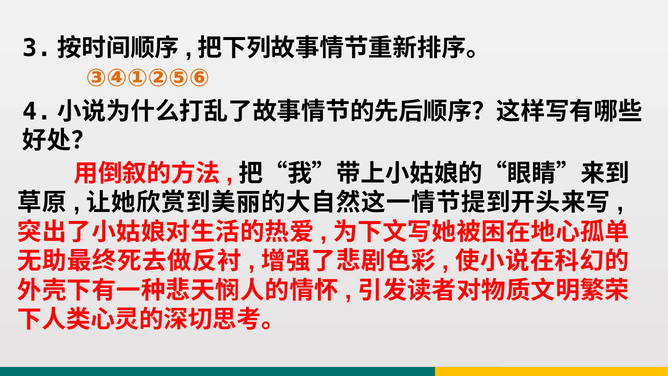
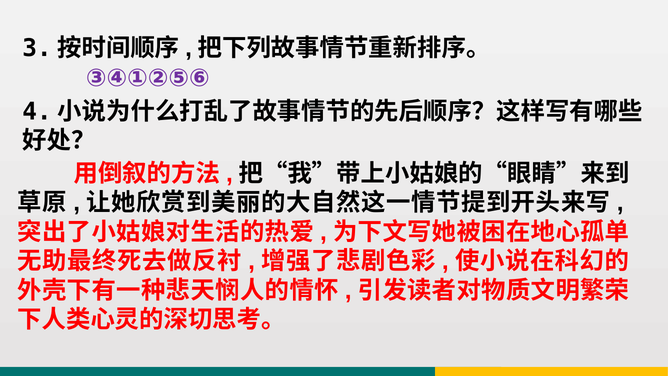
③④①②⑤⑥ colour: orange -> purple
